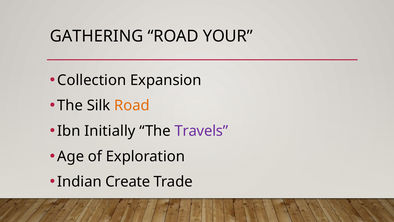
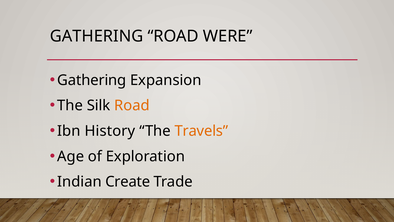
YOUR: YOUR -> WERE
Collection at (92, 80): Collection -> Gathering
Initially: Initially -> History
Travels colour: purple -> orange
